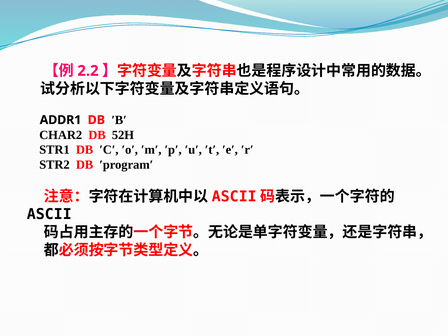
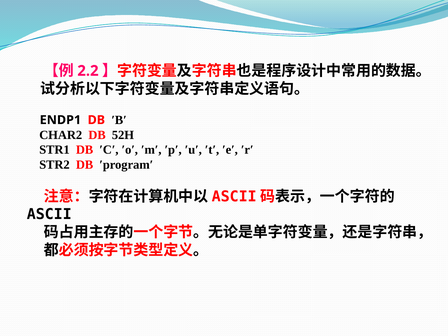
ADDR1: ADDR1 -> ENDP1
